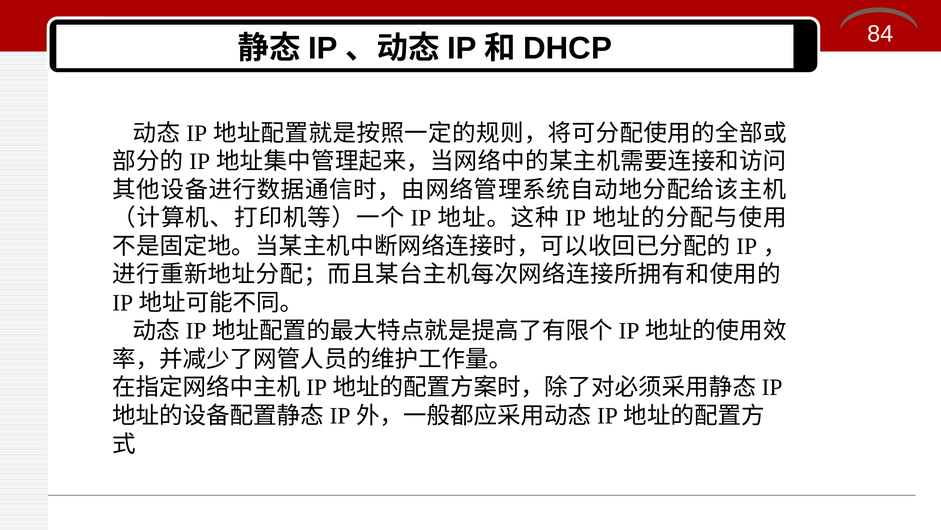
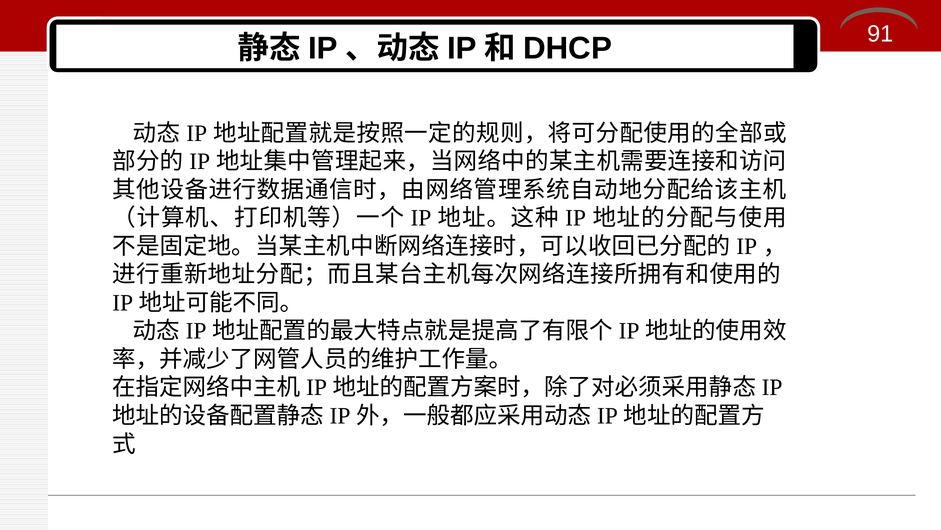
84: 84 -> 91
